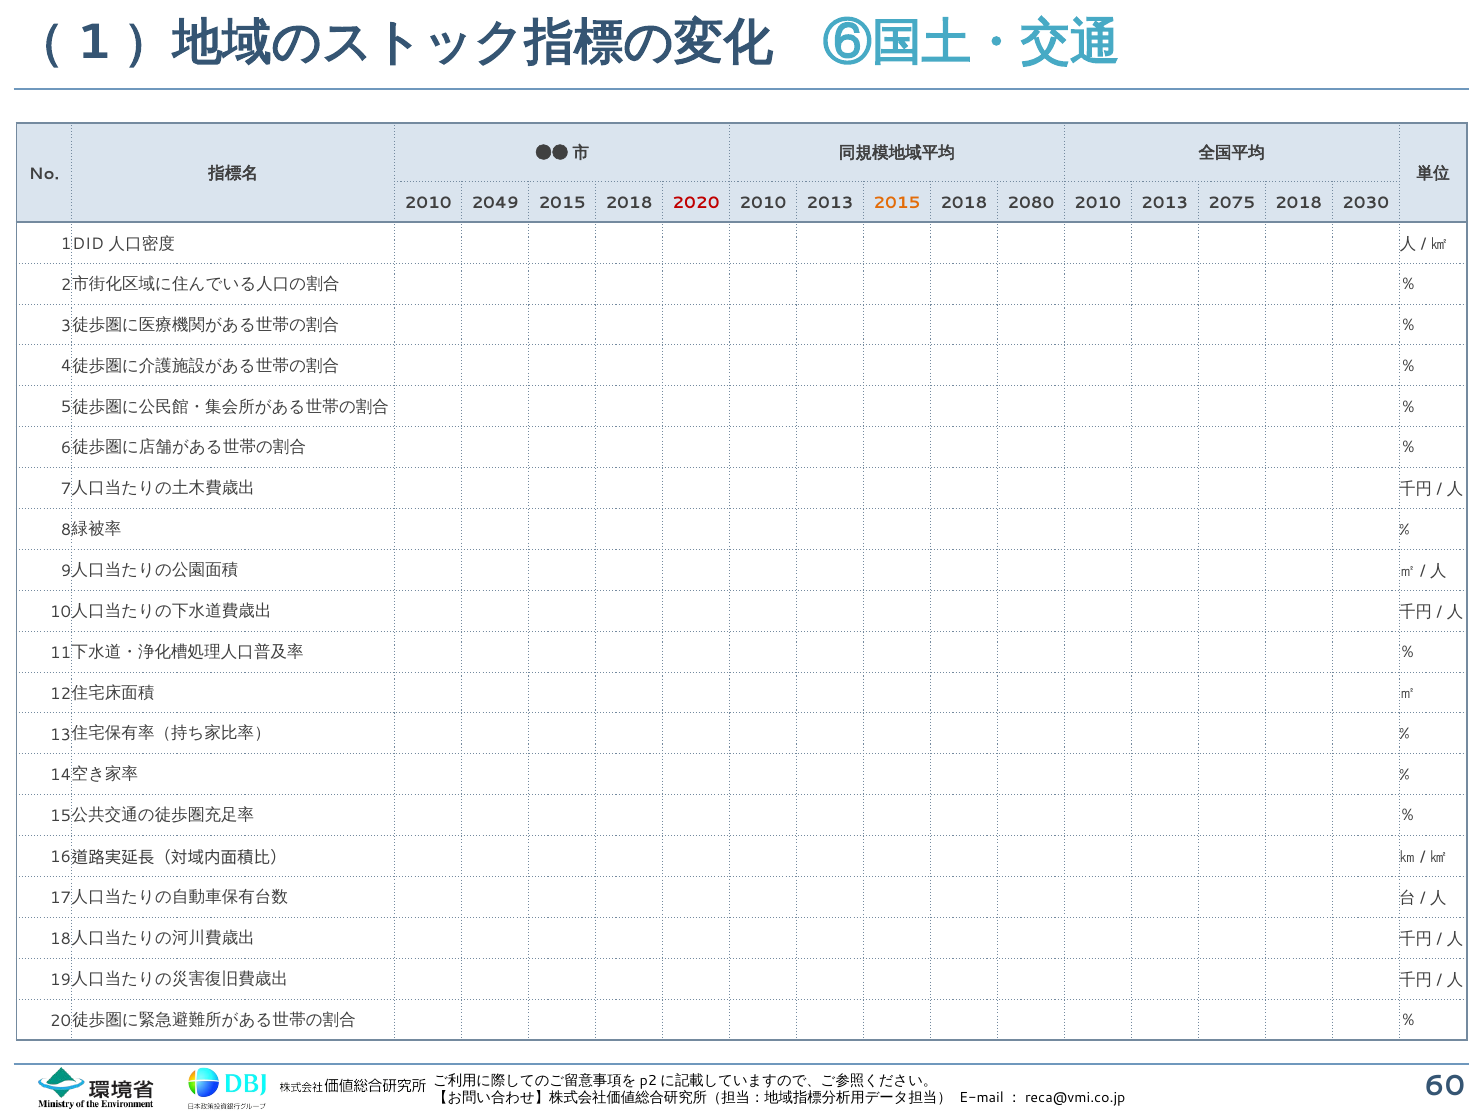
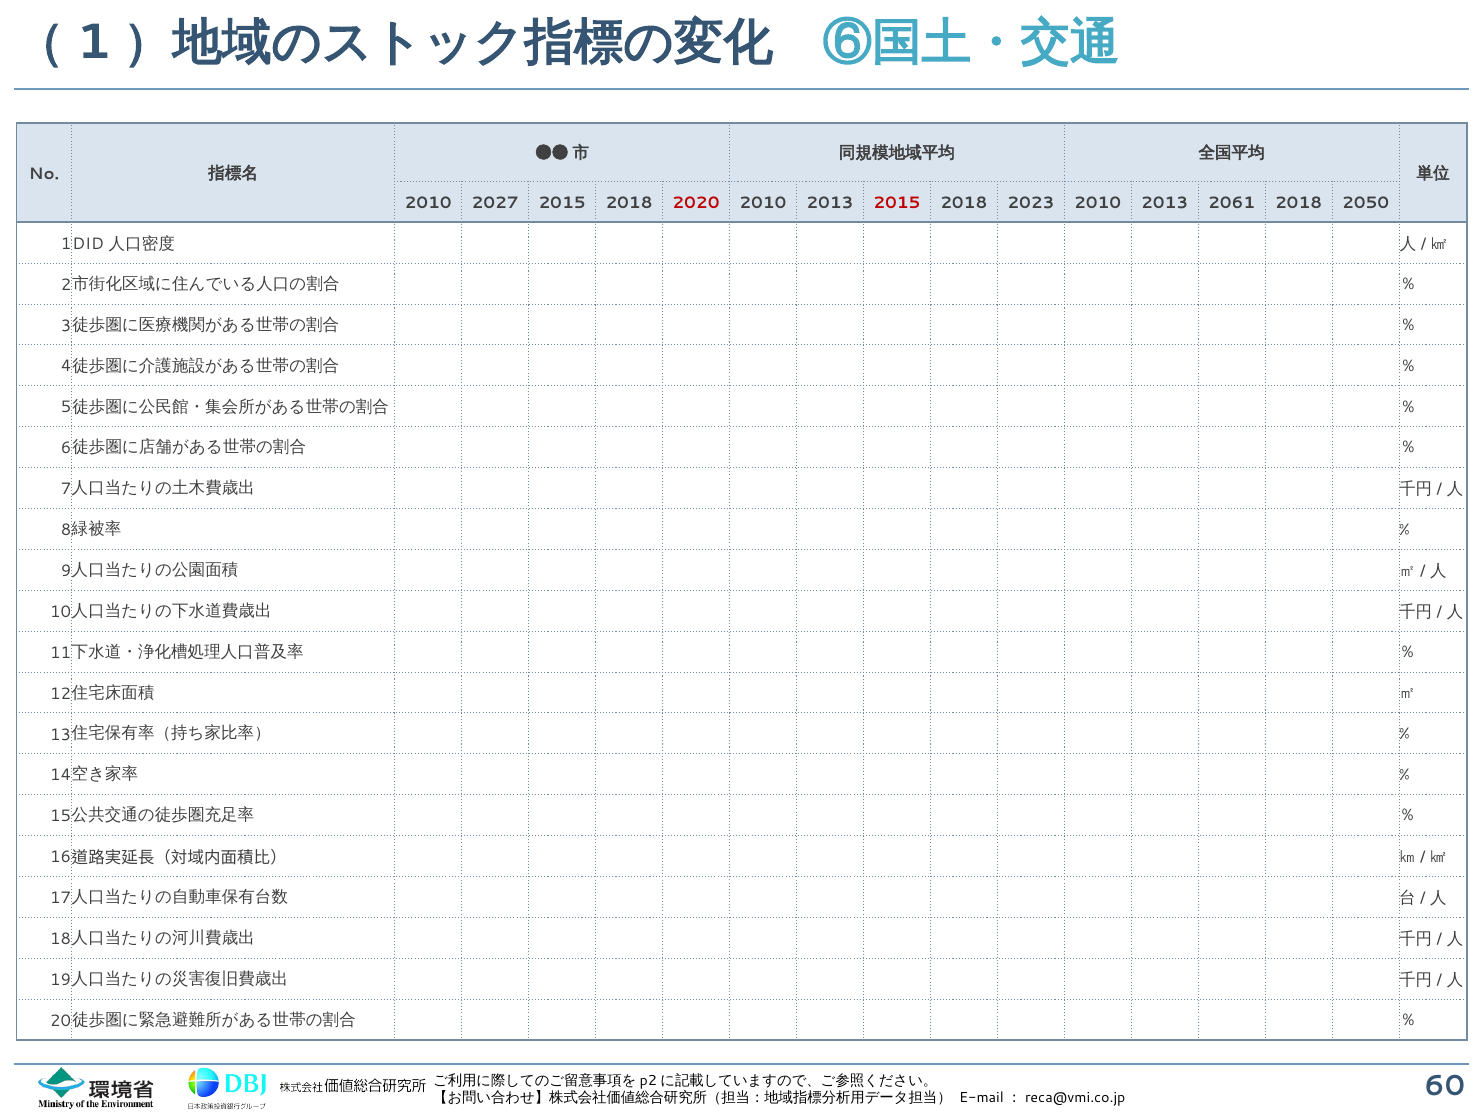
2049: 2049 -> 2027
2015 at (897, 203) colour: orange -> red
2080: 2080 -> 2023
2075: 2075 -> 2061
2030: 2030 -> 2050
